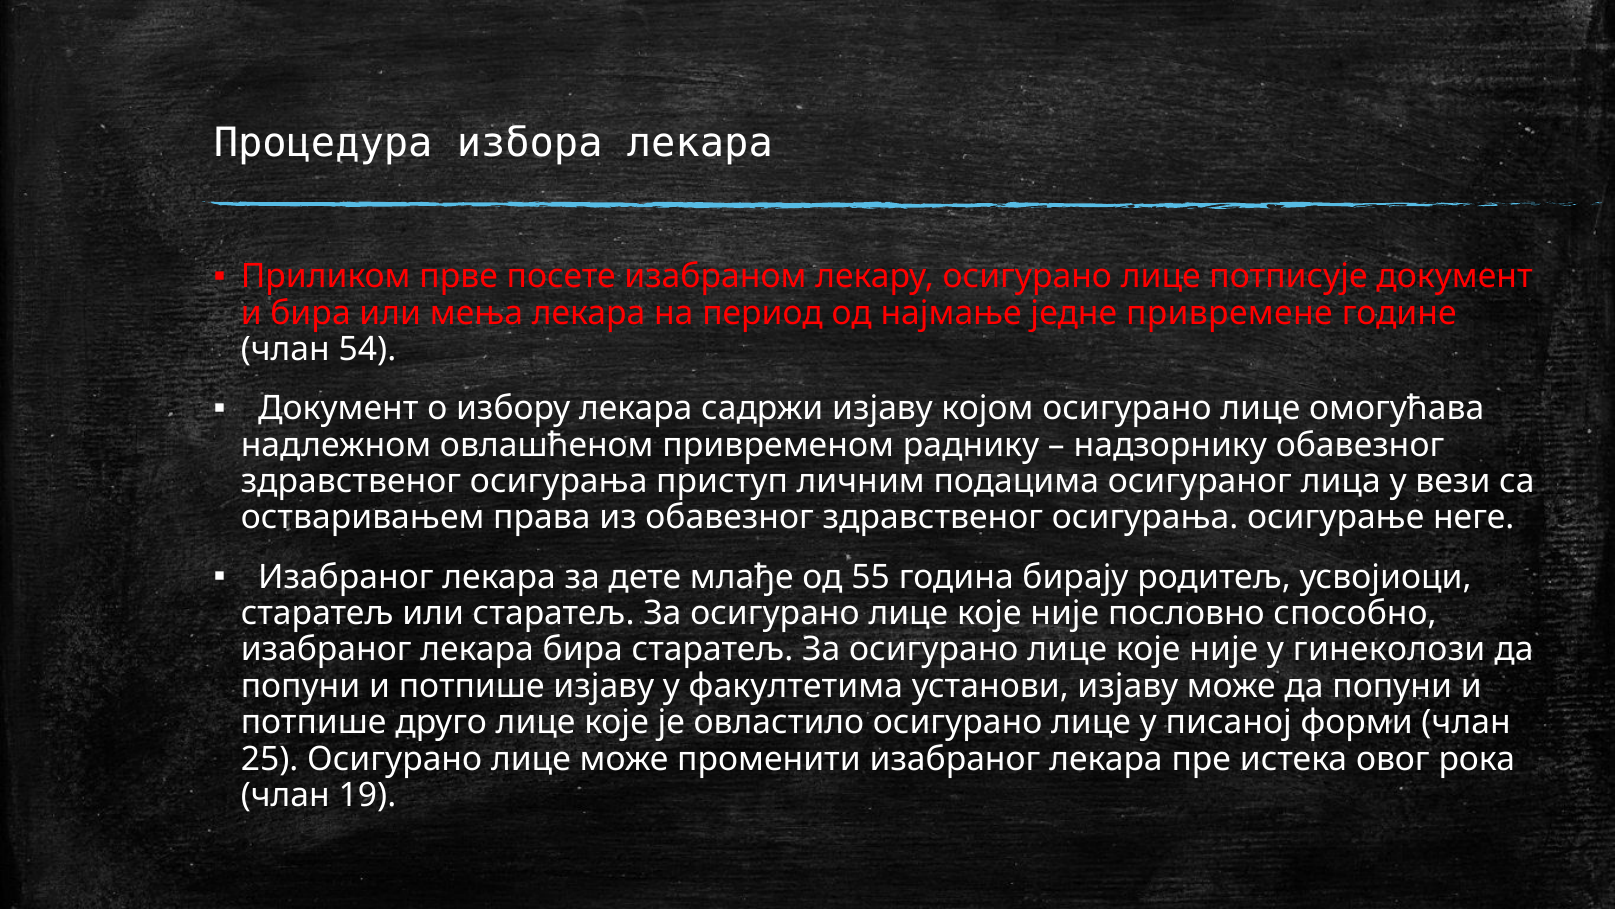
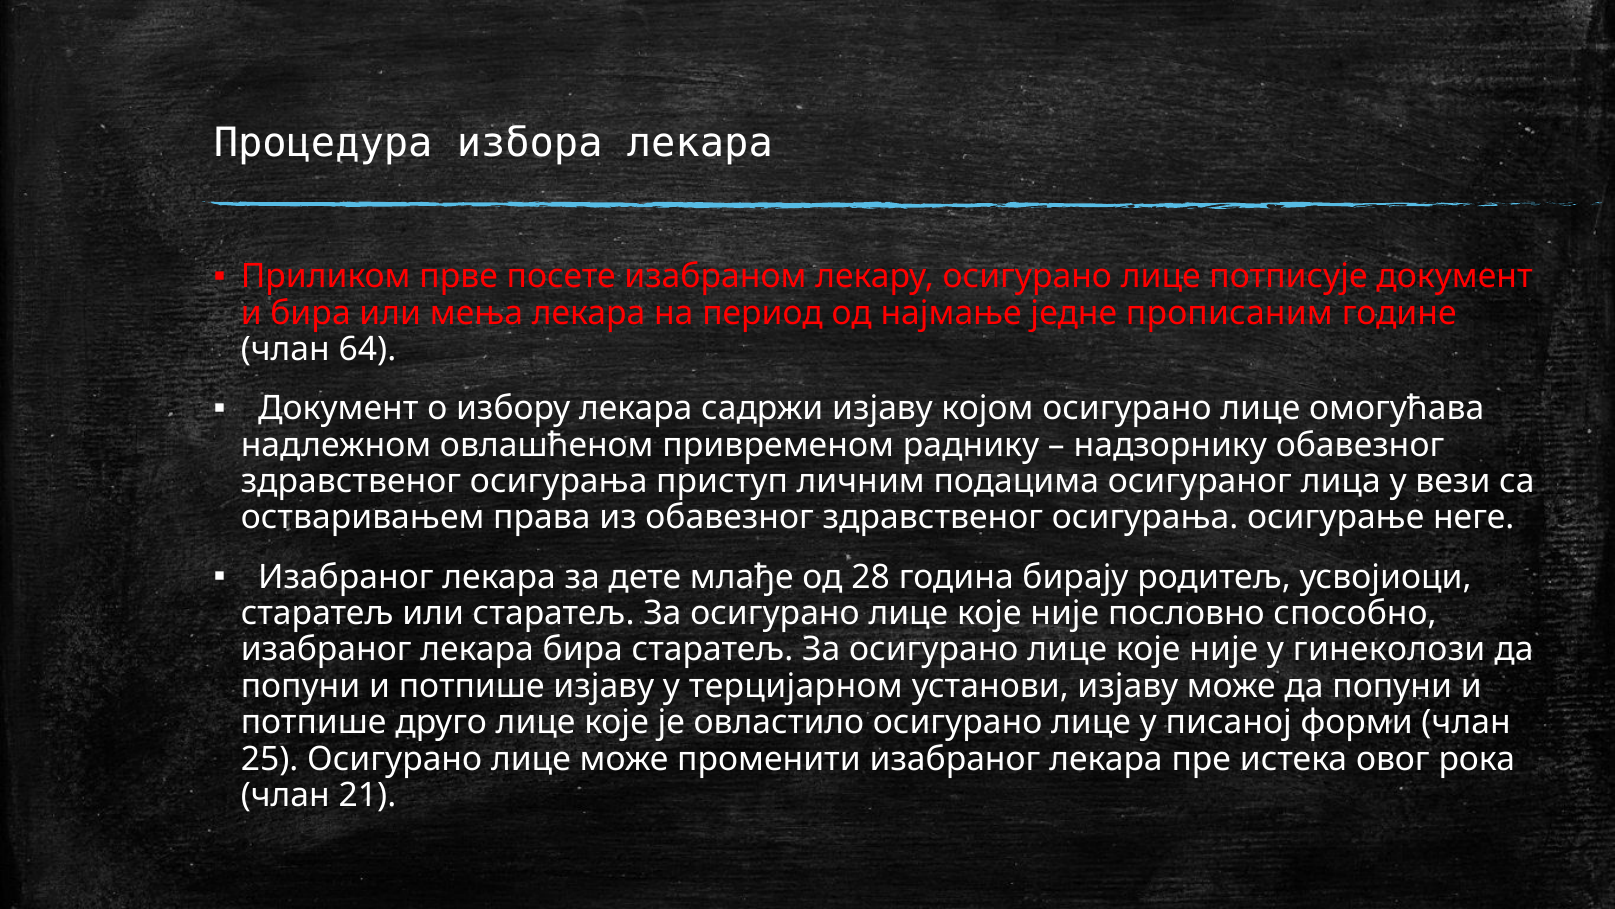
привремене: привремене -> прописаним
54: 54 -> 64
55: 55 -> 28
факултетима: факултетима -> терцијарном
19: 19 -> 21
